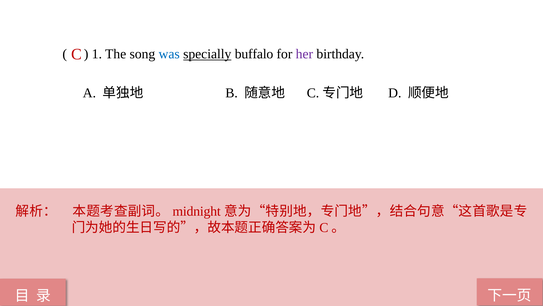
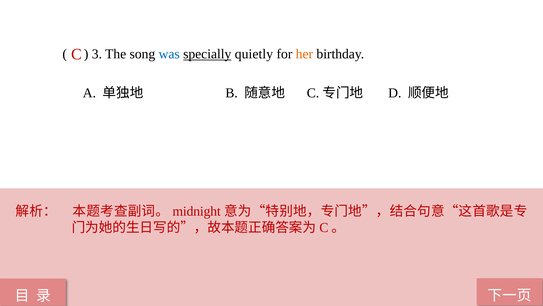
1: 1 -> 3
buffalo: buffalo -> quietly
her colour: purple -> orange
